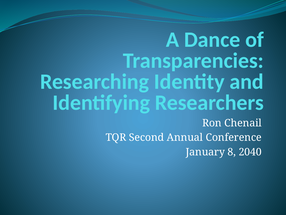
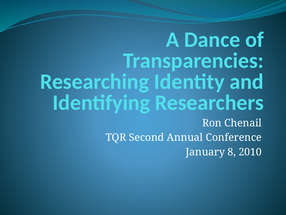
2040: 2040 -> 2010
